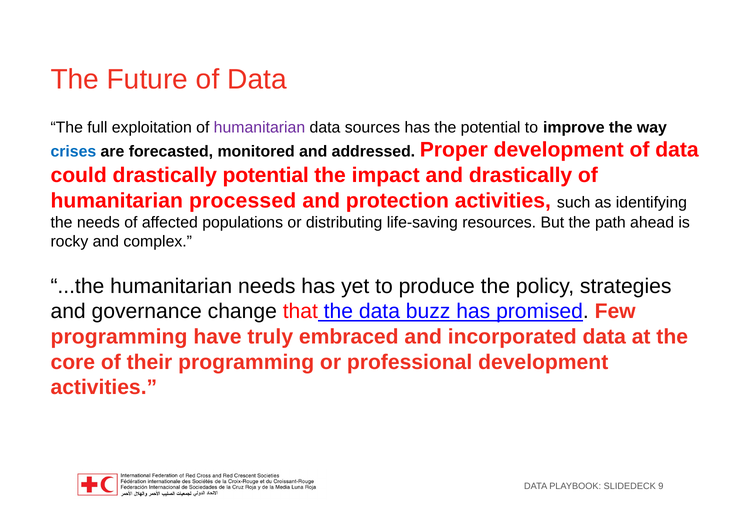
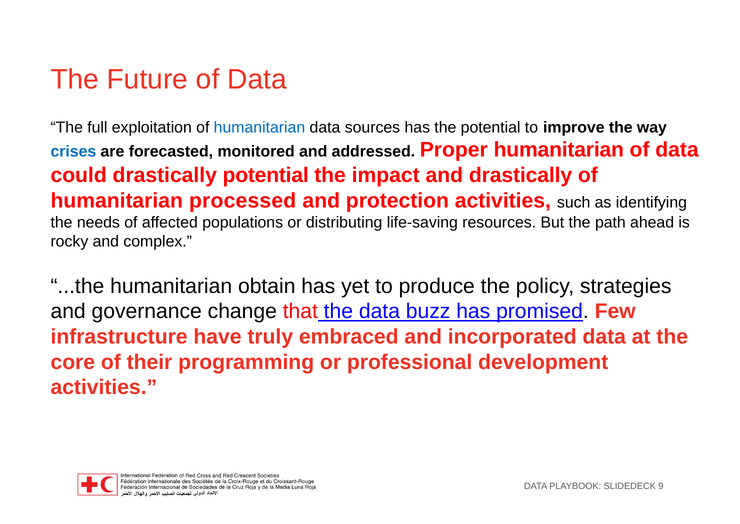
humanitarian at (259, 127) colour: purple -> blue
Proper development: development -> humanitarian
humanitarian needs: needs -> obtain
programming at (119, 337): programming -> infrastructure
